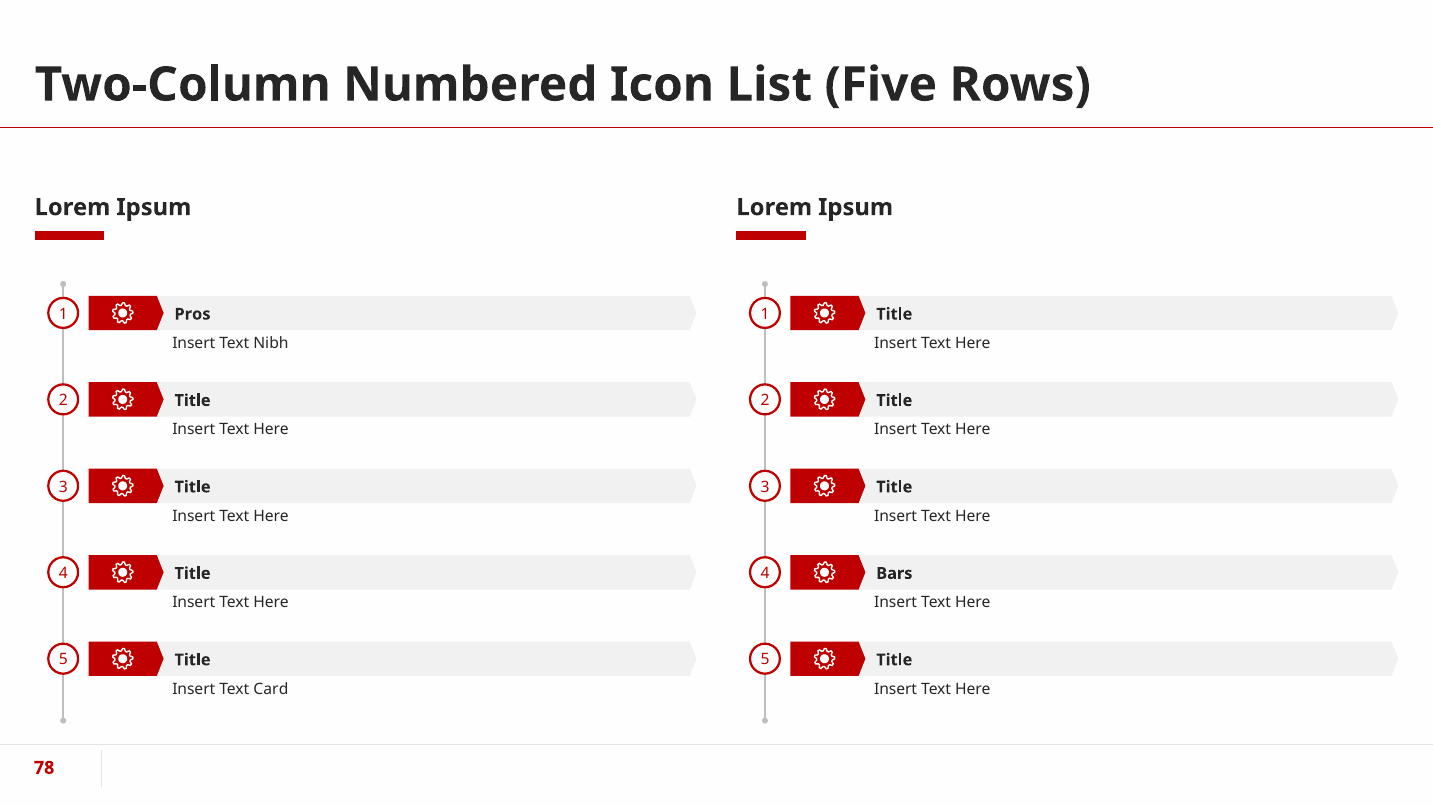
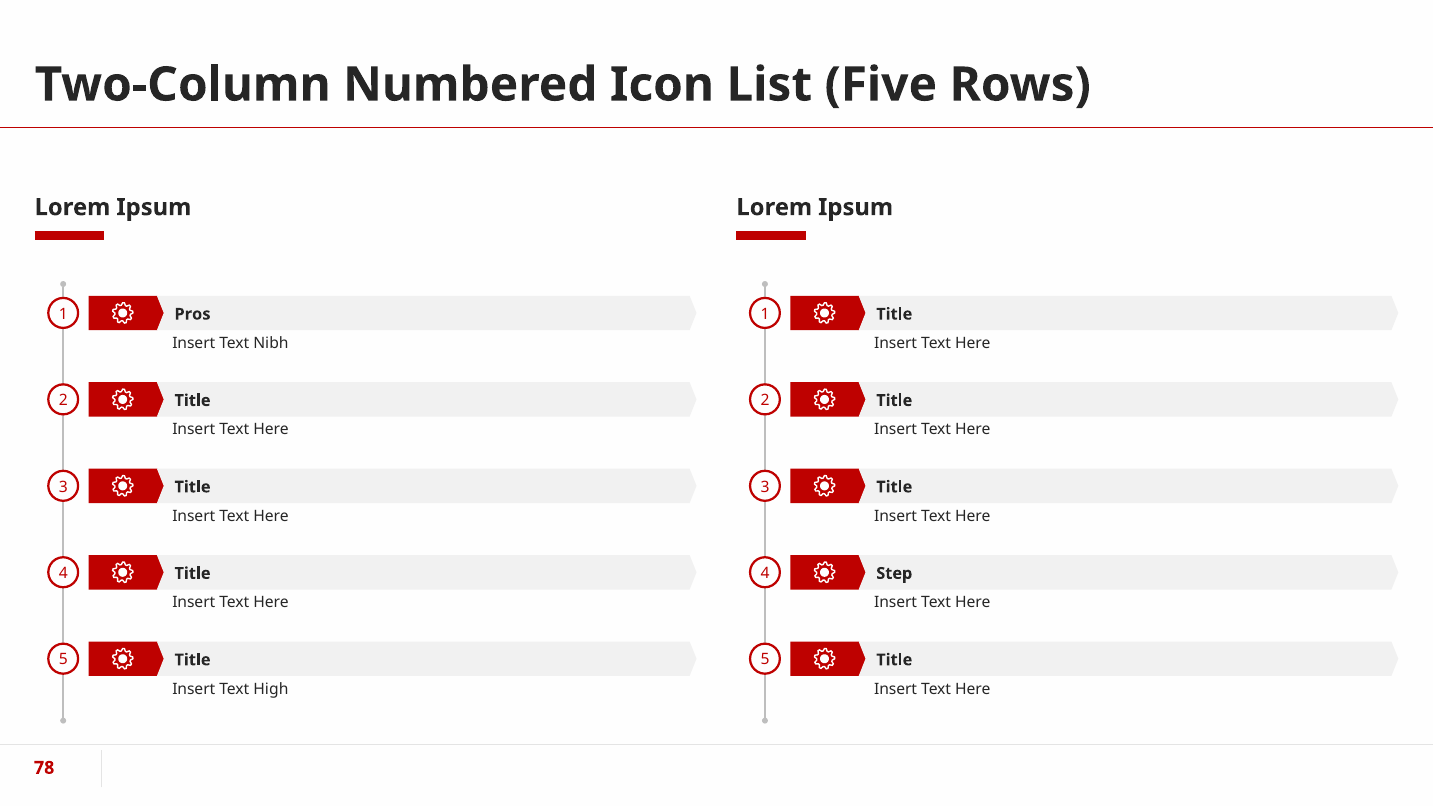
Bars: Bars -> Step
Card: Card -> High
